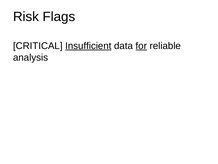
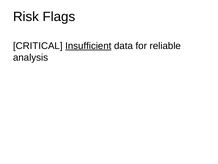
for underline: present -> none
